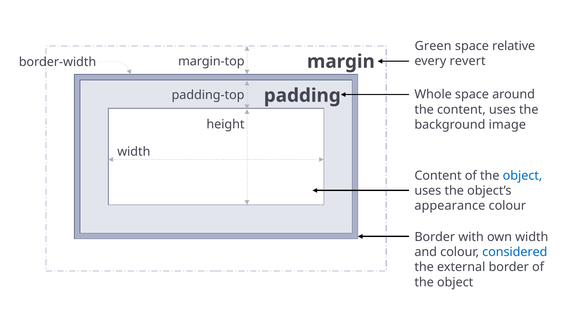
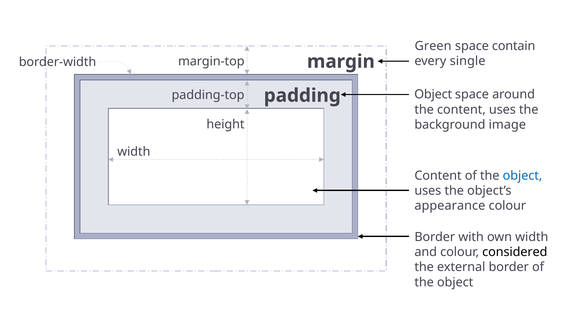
relative: relative -> contain
revert: revert -> single
Whole at (433, 94): Whole -> Object
considered colour: blue -> black
